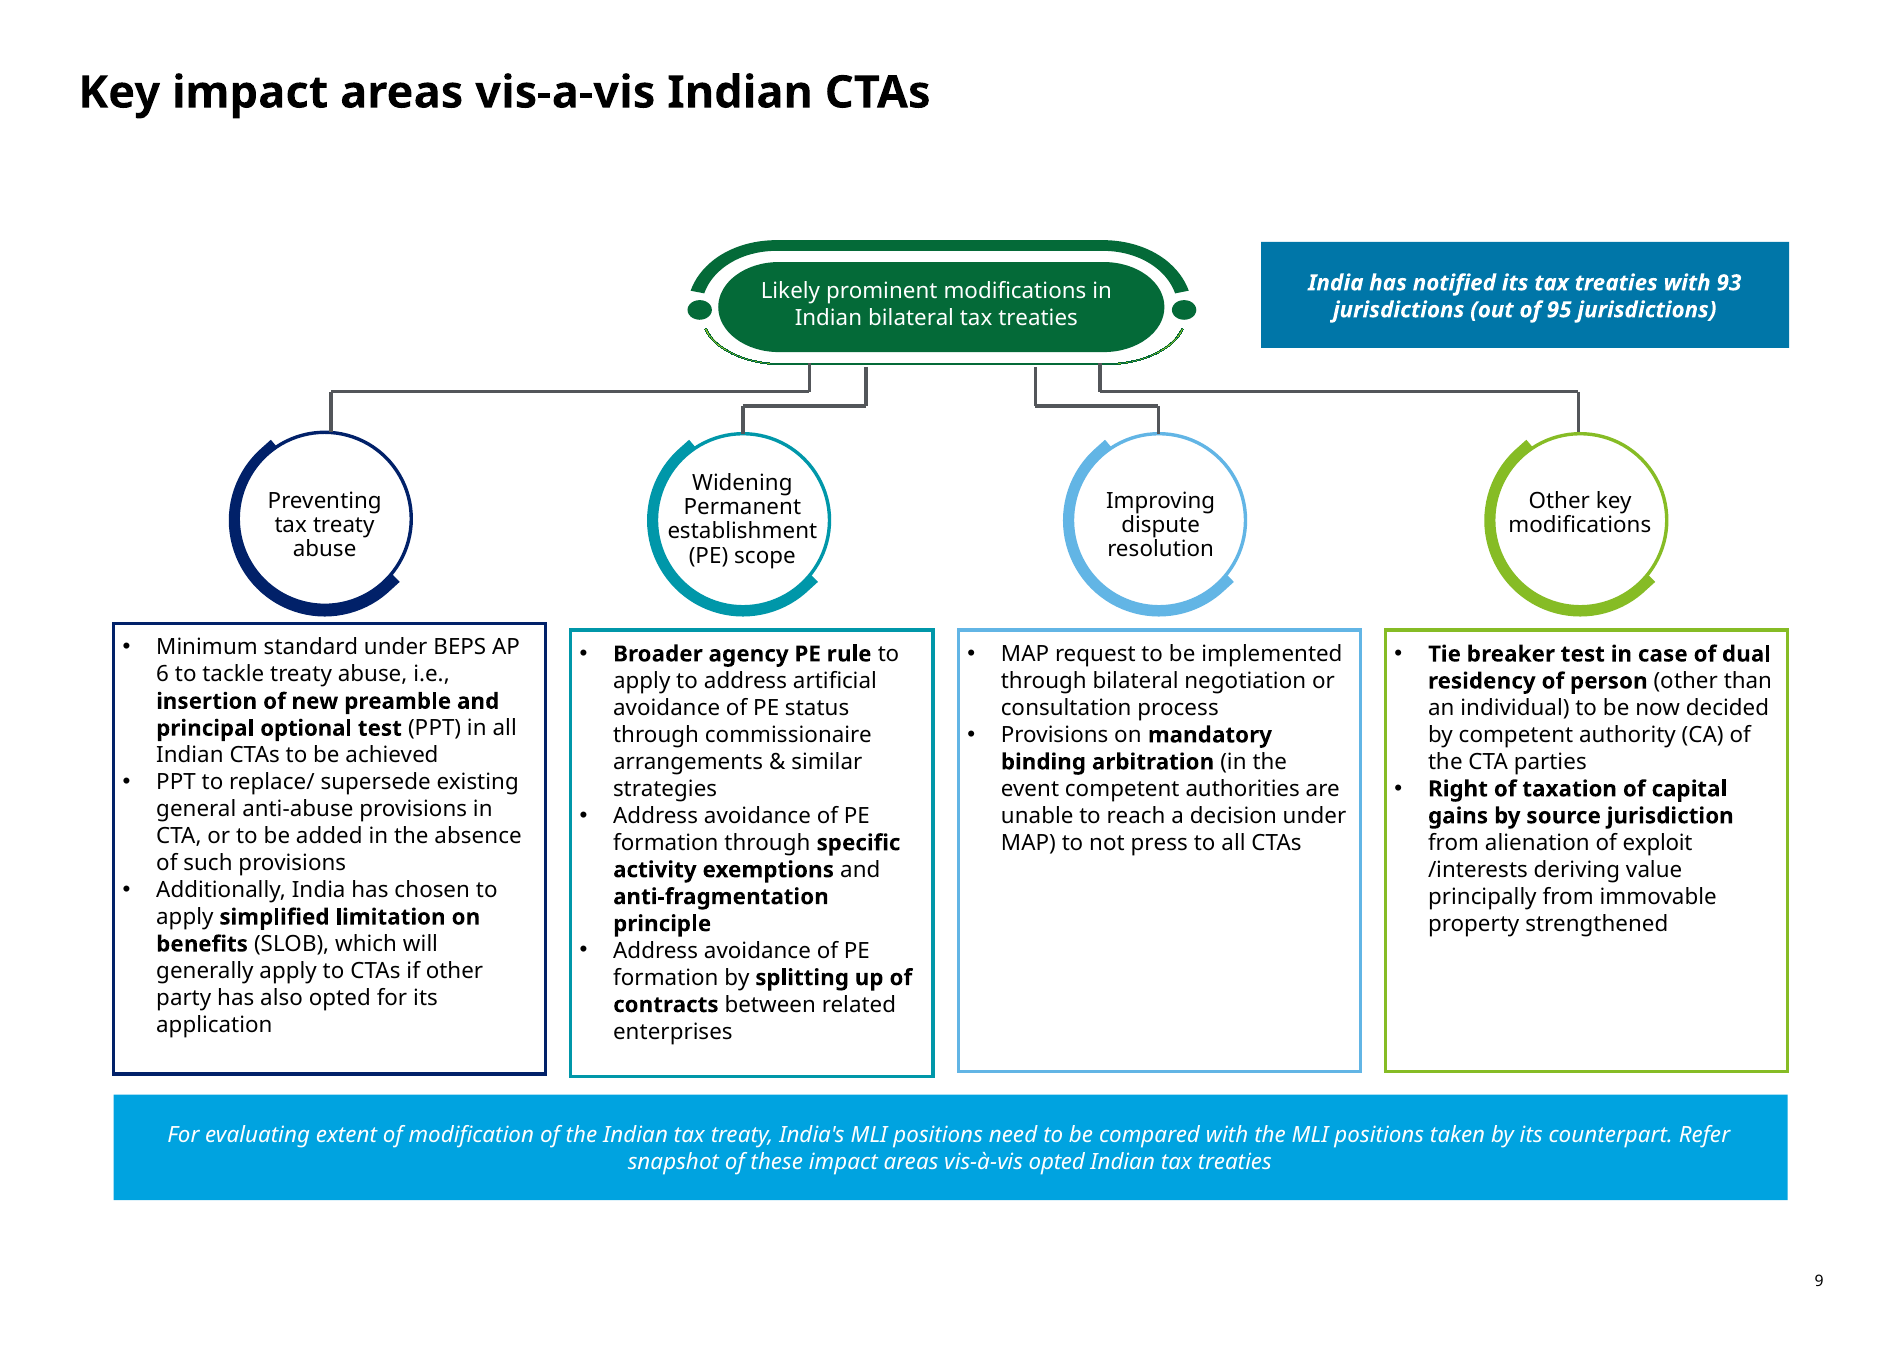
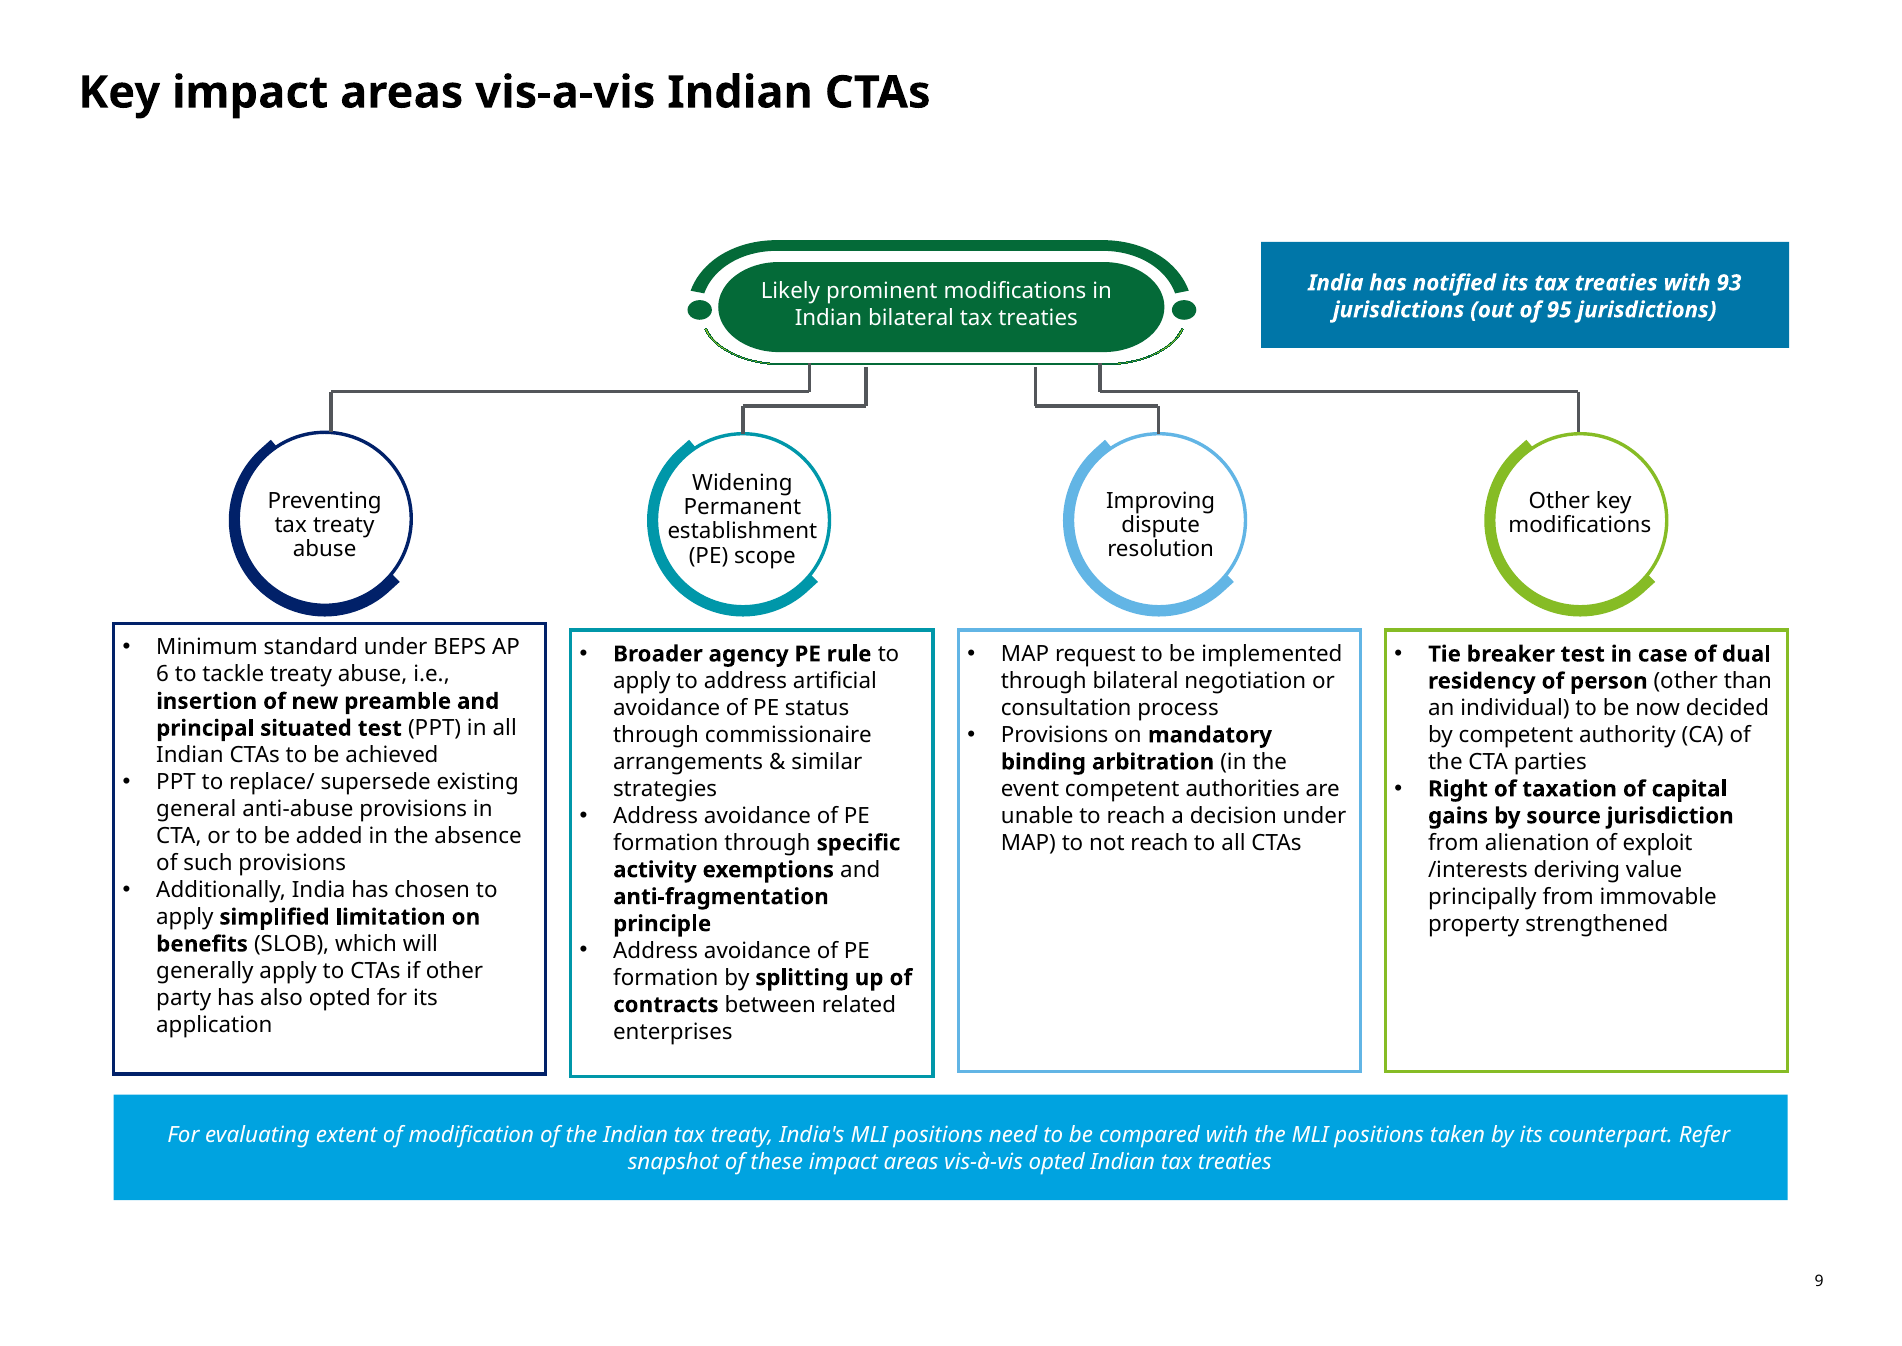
optional: optional -> situated
not press: press -> reach
